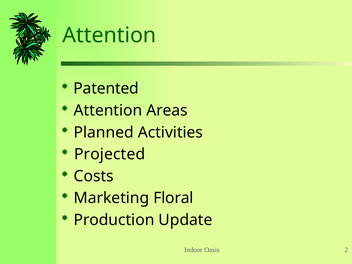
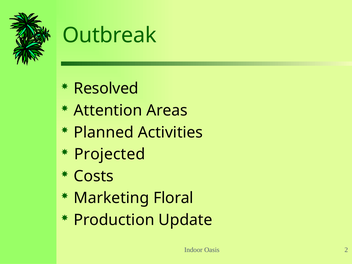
Attention at (109, 35): Attention -> Outbreak
Patented: Patented -> Resolved
